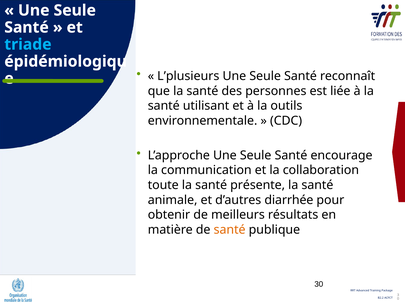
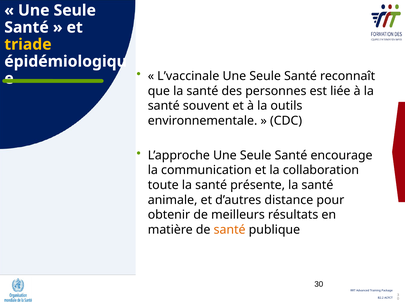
triade colour: light blue -> yellow
L’plusieurs: L’plusieurs -> L’vaccinale
utilisant: utilisant -> souvent
diarrhée: diarrhée -> distance
